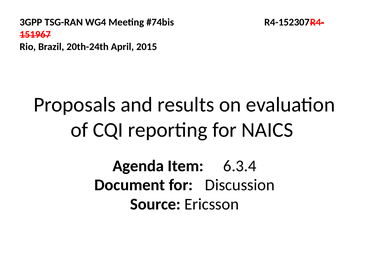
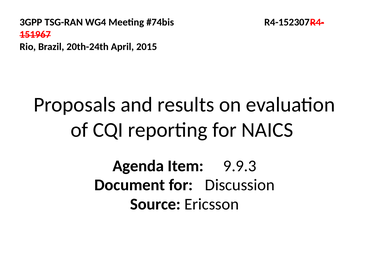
6.3.4: 6.3.4 -> 9.9.3
